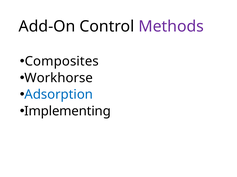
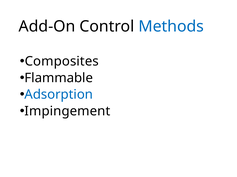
Methods colour: purple -> blue
Workhorse: Workhorse -> Flammable
Implementing: Implementing -> Impingement
